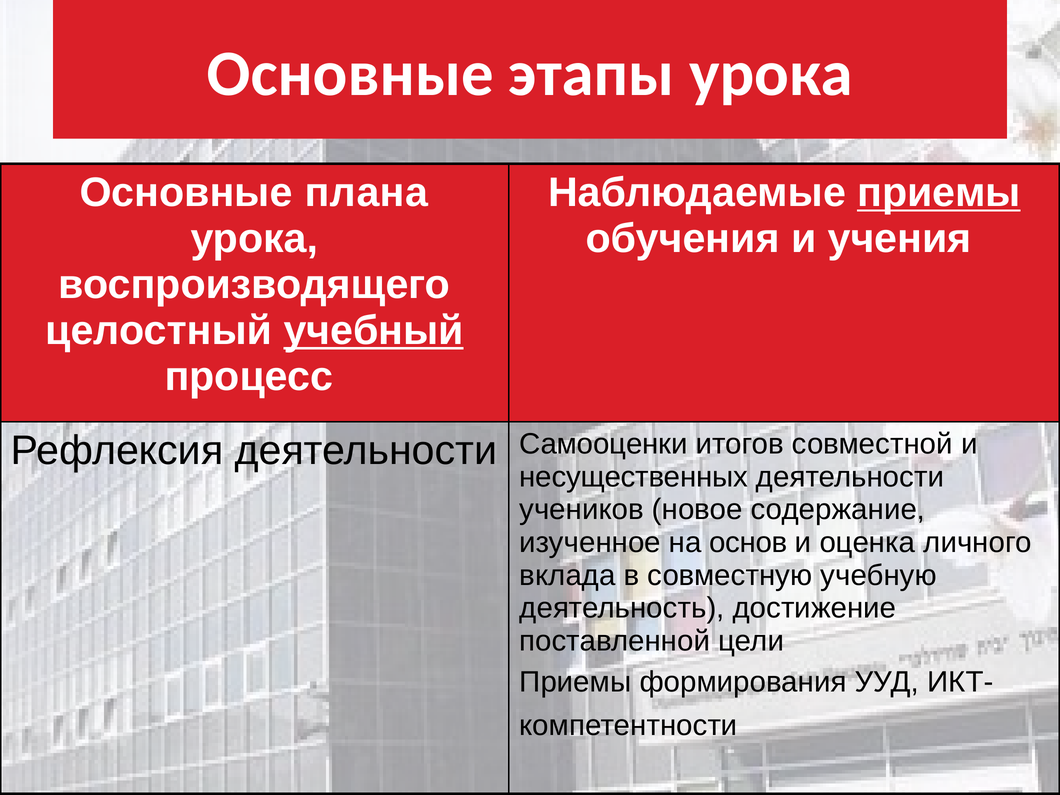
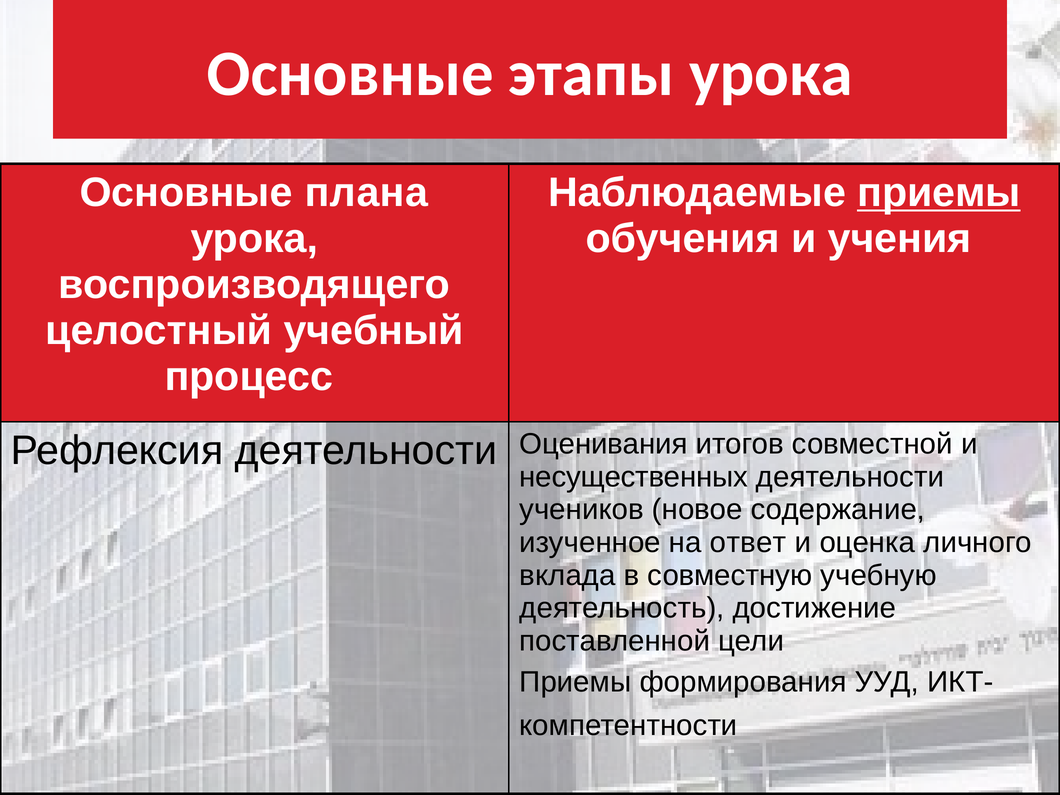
учебный underline: present -> none
Самооценки: Самооценки -> Оценивания
основ: основ -> ответ
